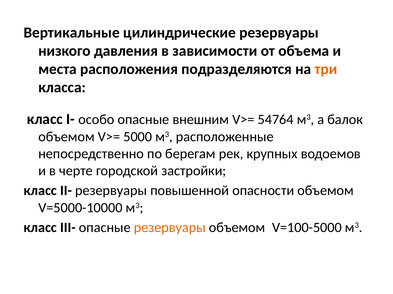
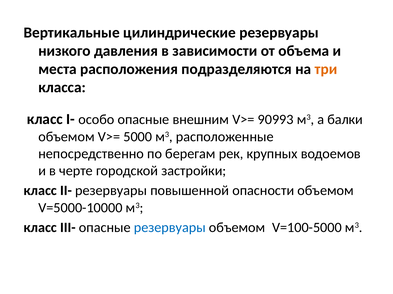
54764: 54764 -> 90993
балок: балок -> балки
резервуары at (170, 228) colour: orange -> blue
